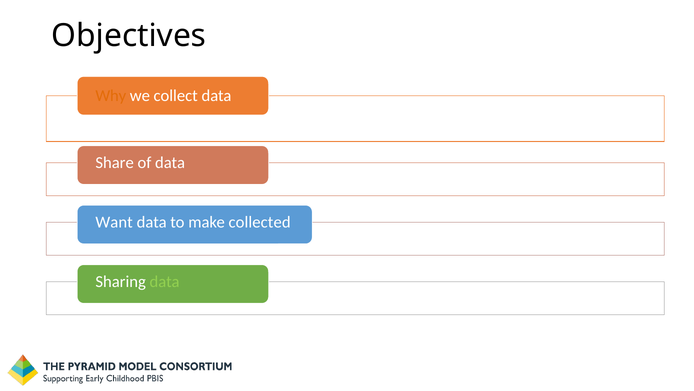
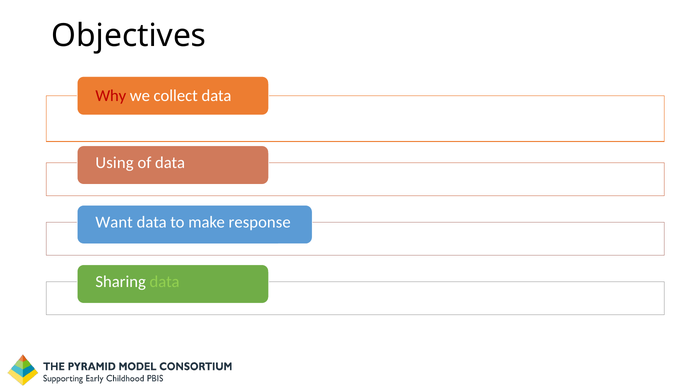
Why colour: orange -> red
Share: Share -> Using
collected: collected -> response
